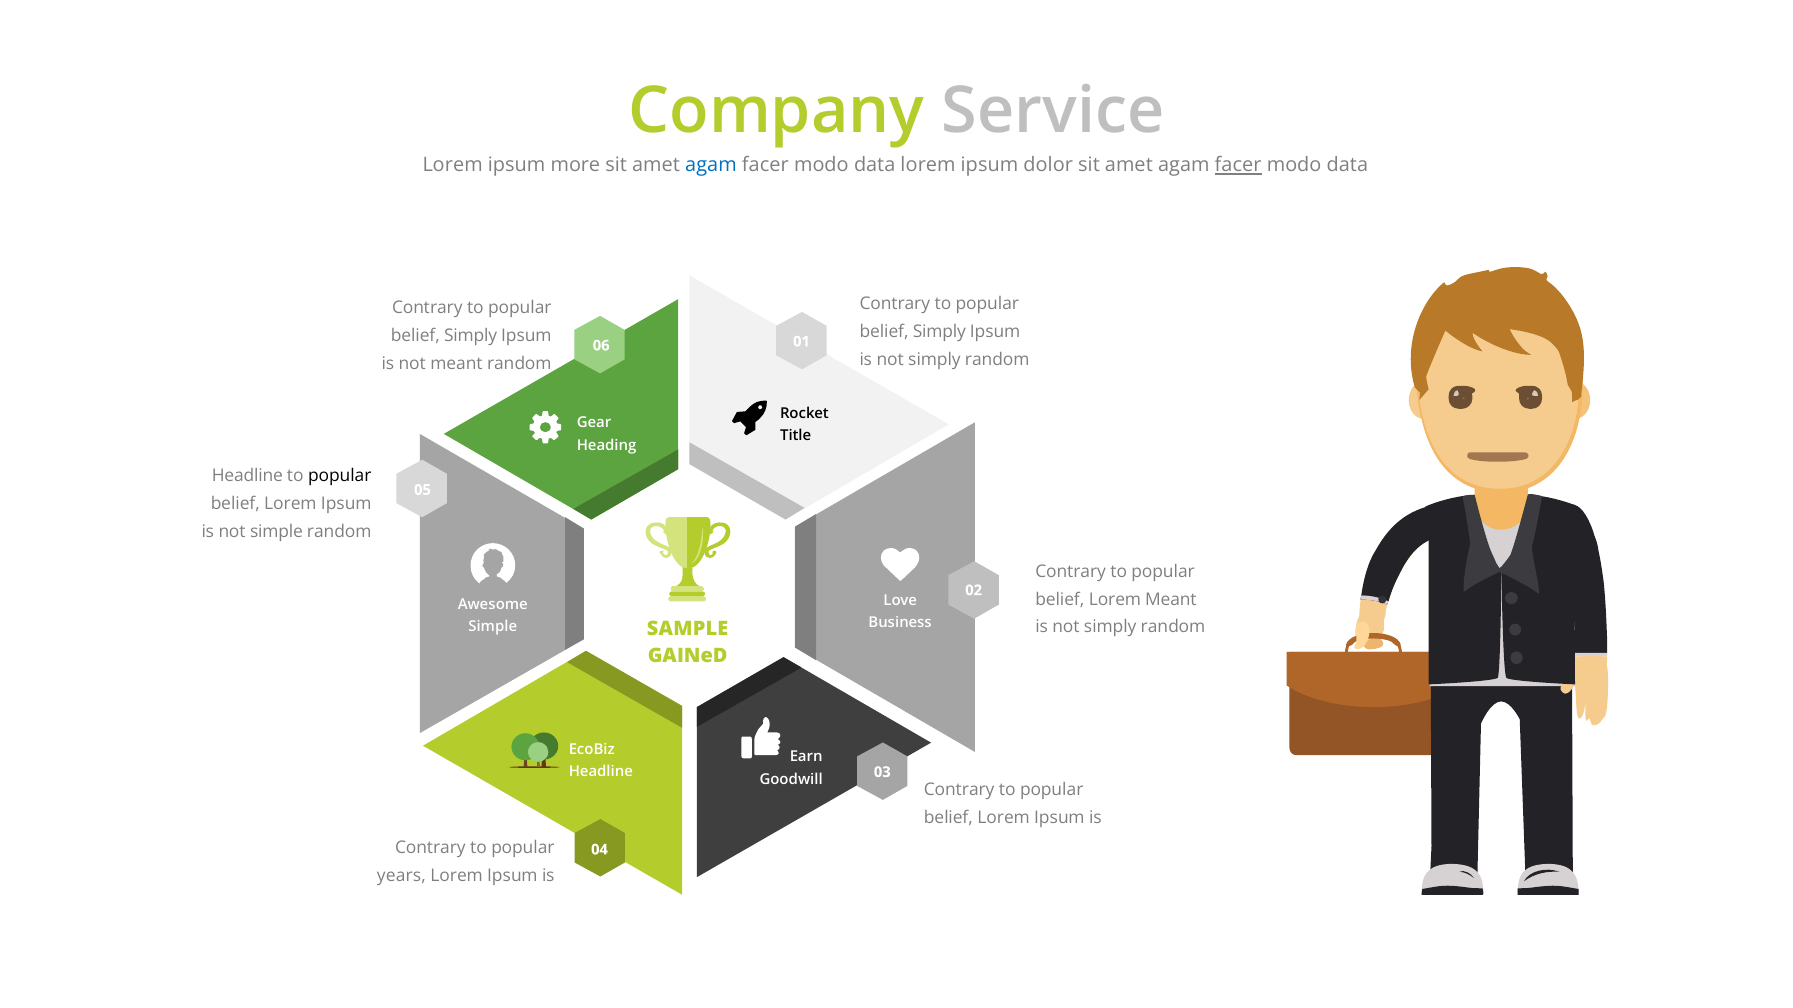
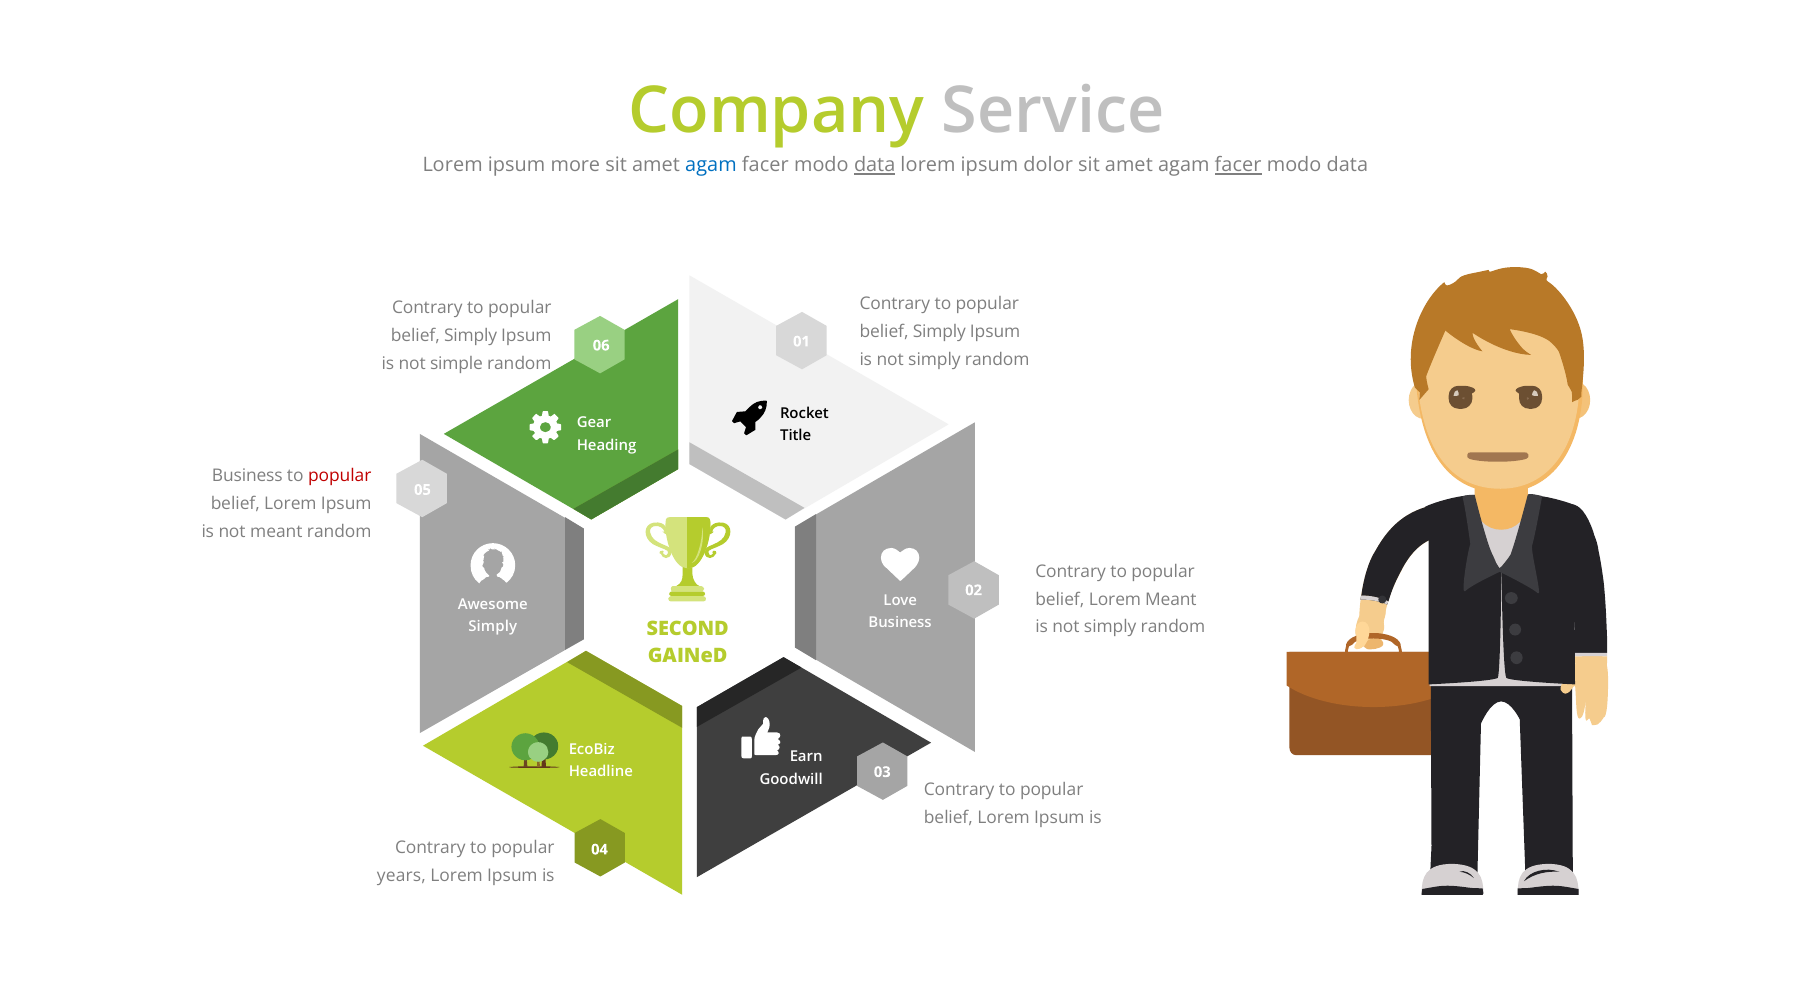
data at (875, 165) underline: none -> present
not meant: meant -> simple
Headline at (247, 477): Headline -> Business
popular at (340, 477) colour: black -> red
not simple: simple -> meant
Simple at (493, 627): Simple -> Simply
SAMPLE: SAMPLE -> SECOND
